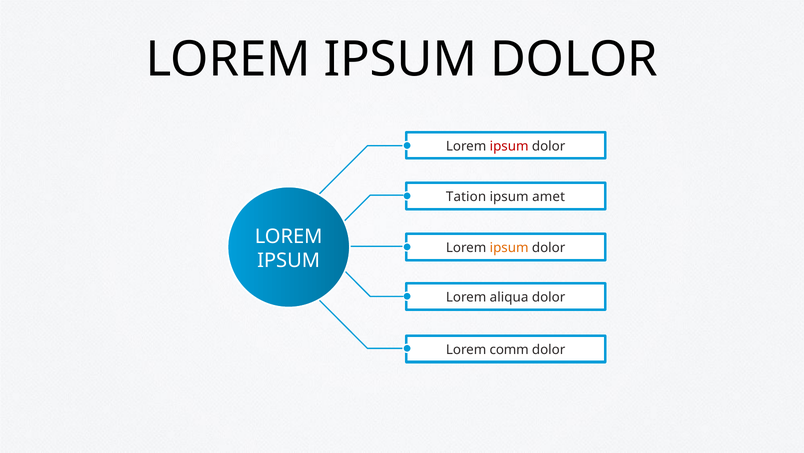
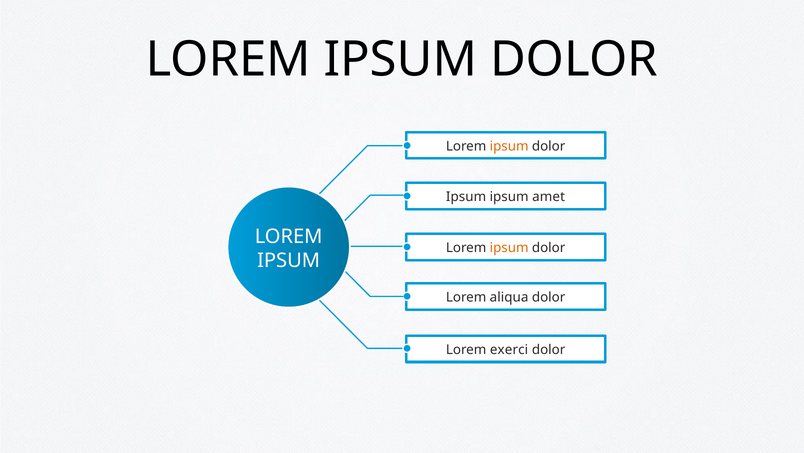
ipsum at (509, 146) colour: red -> orange
Tation at (466, 197): Tation -> Ipsum
comm: comm -> exerci
